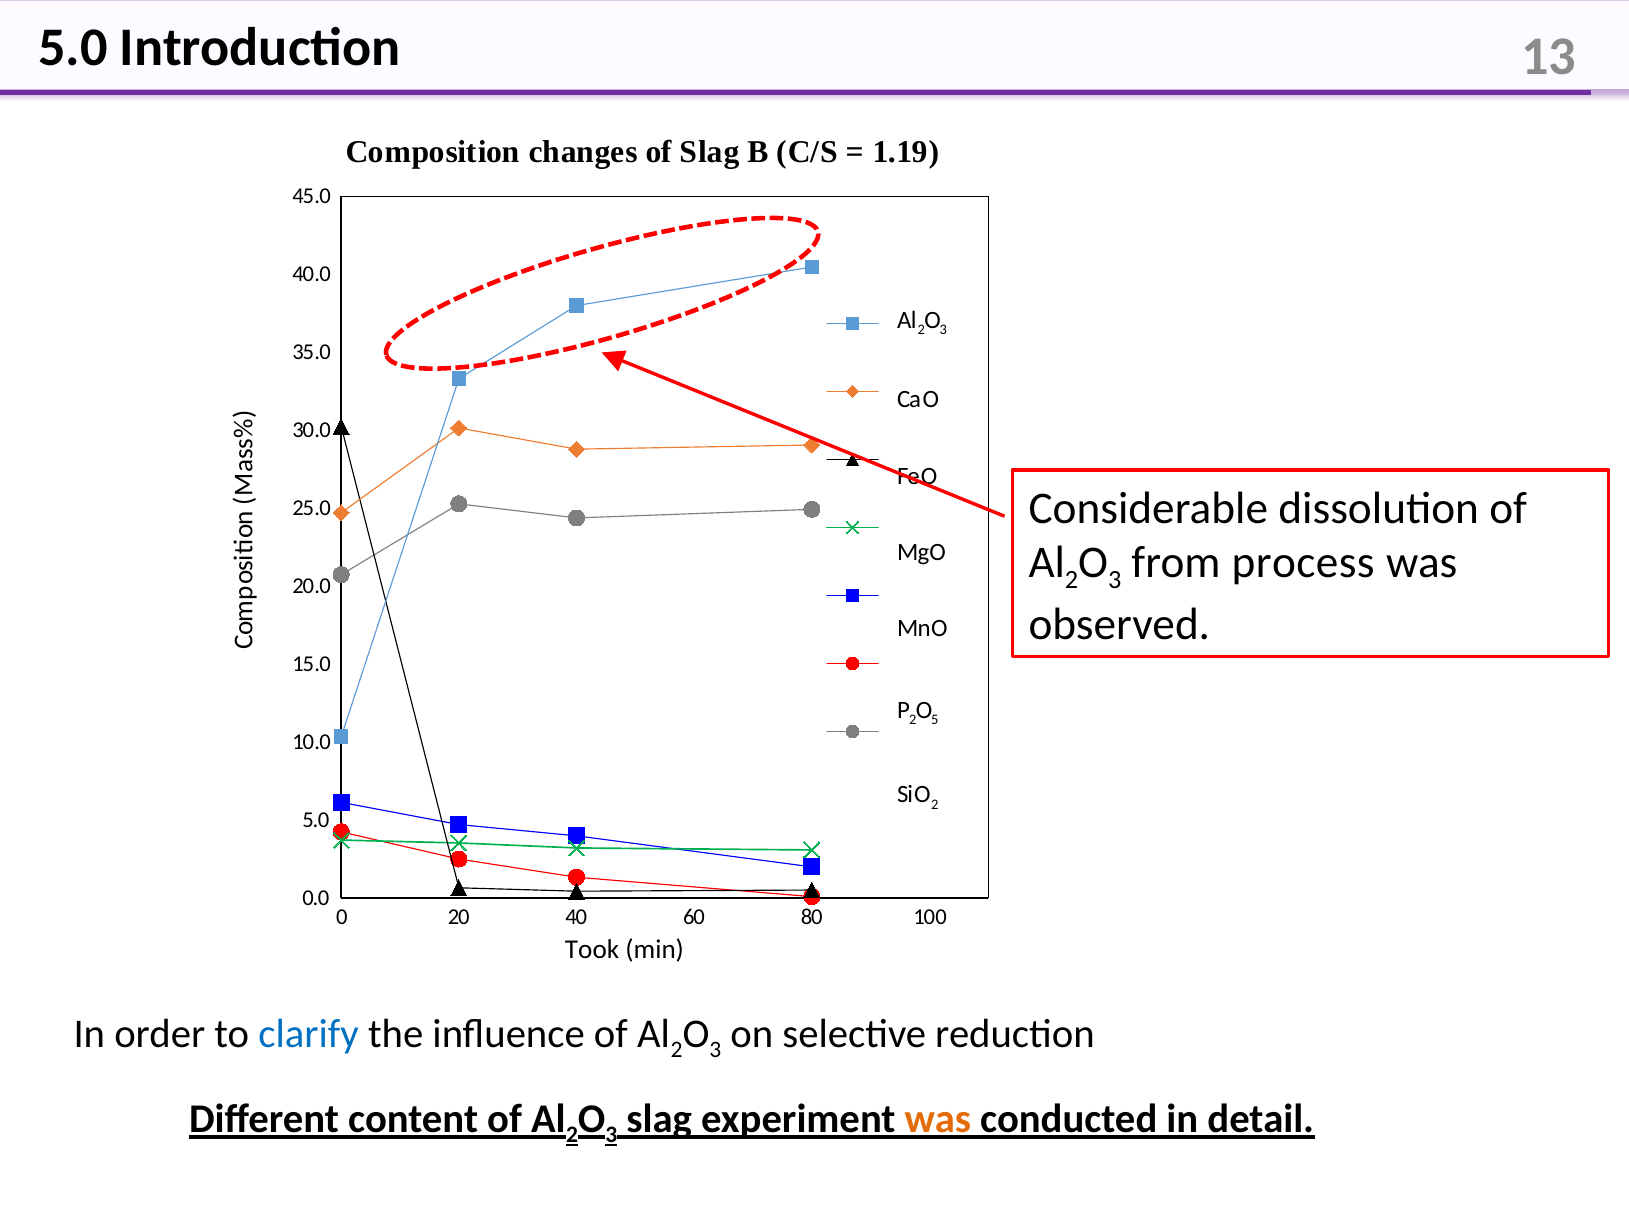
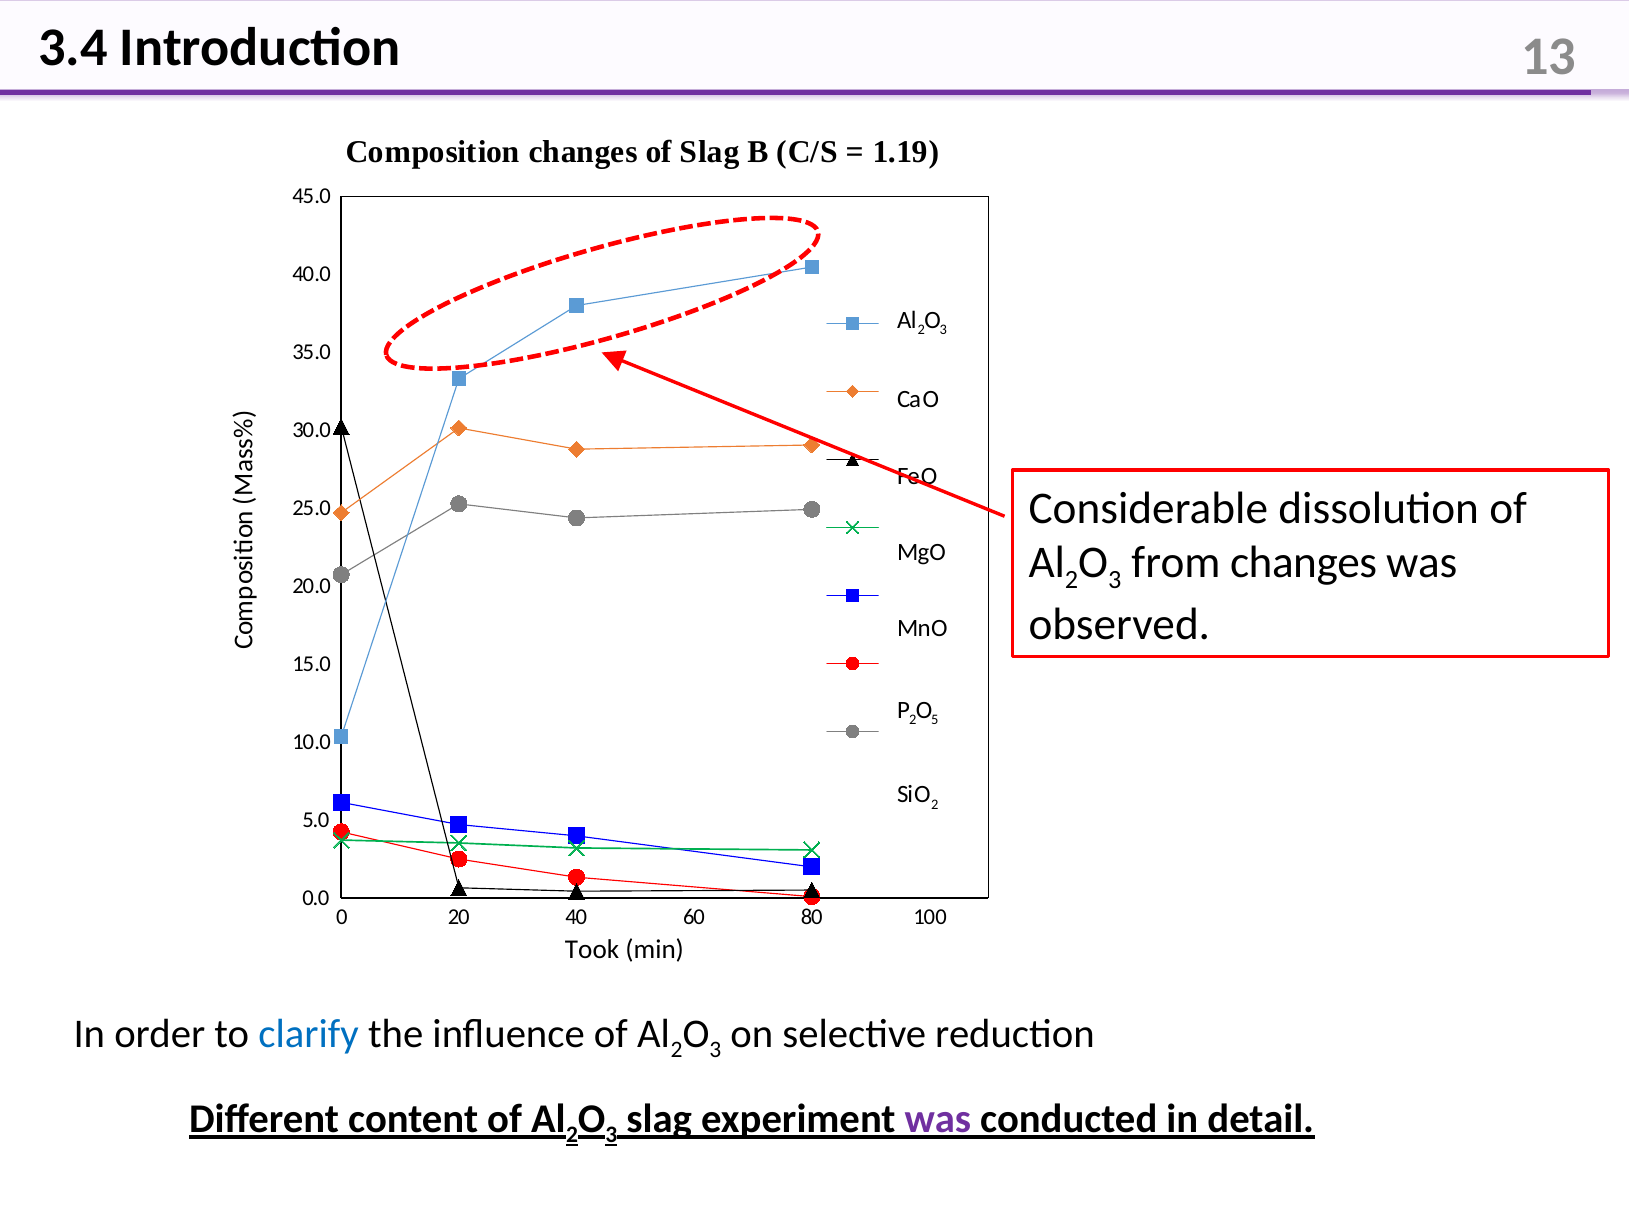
5.0 at (73, 47): 5.0 -> 3.4
from process: process -> changes
was at (938, 1119) colour: orange -> purple
